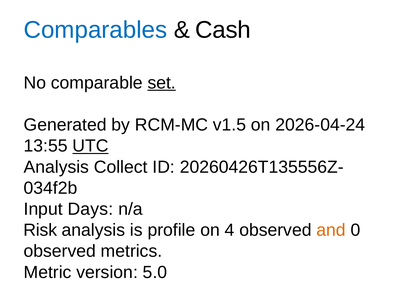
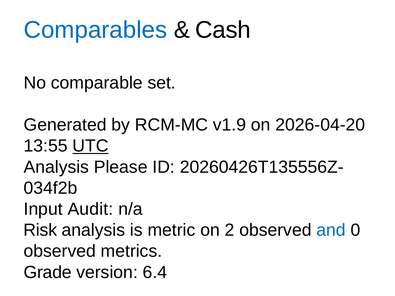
set underline: present -> none
v1.5: v1.5 -> v1.9
2026-04-24: 2026-04-24 -> 2026-04-20
Collect: Collect -> Please
Days: Days -> Audit
profile: profile -> metric
4: 4 -> 2
and colour: orange -> blue
Metric: Metric -> Grade
5.0: 5.0 -> 6.4
